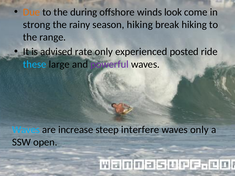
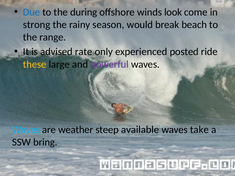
Due colour: orange -> blue
season hiking: hiking -> would
break hiking: hiking -> beach
these colour: light blue -> yellow
increase: increase -> weather
interfere: interfere -> available
waves only: only -> take
open: open -> bring
